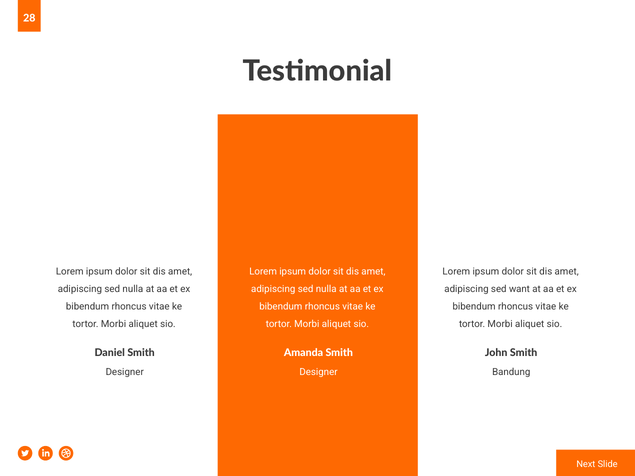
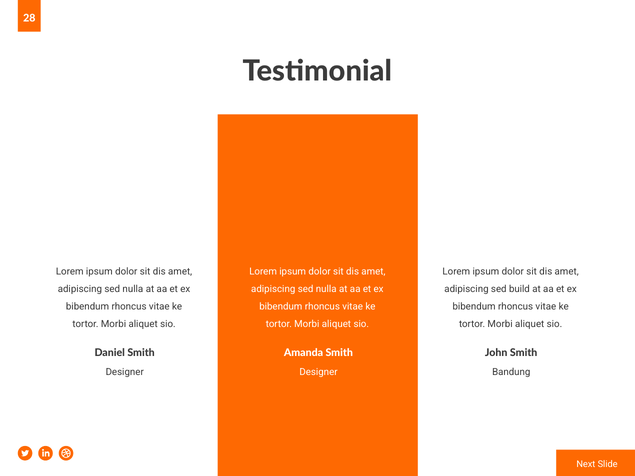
want: want -> build
